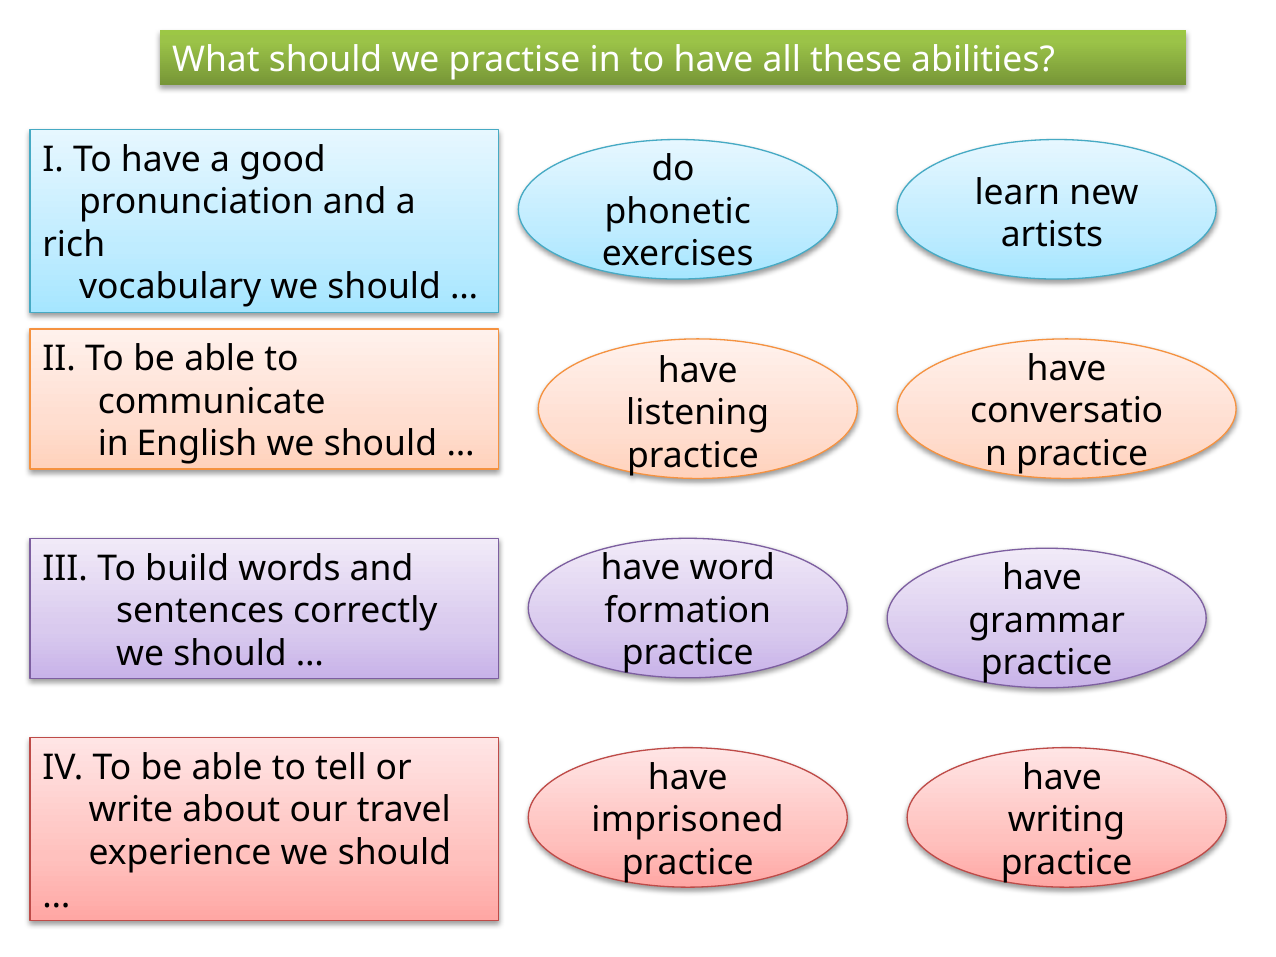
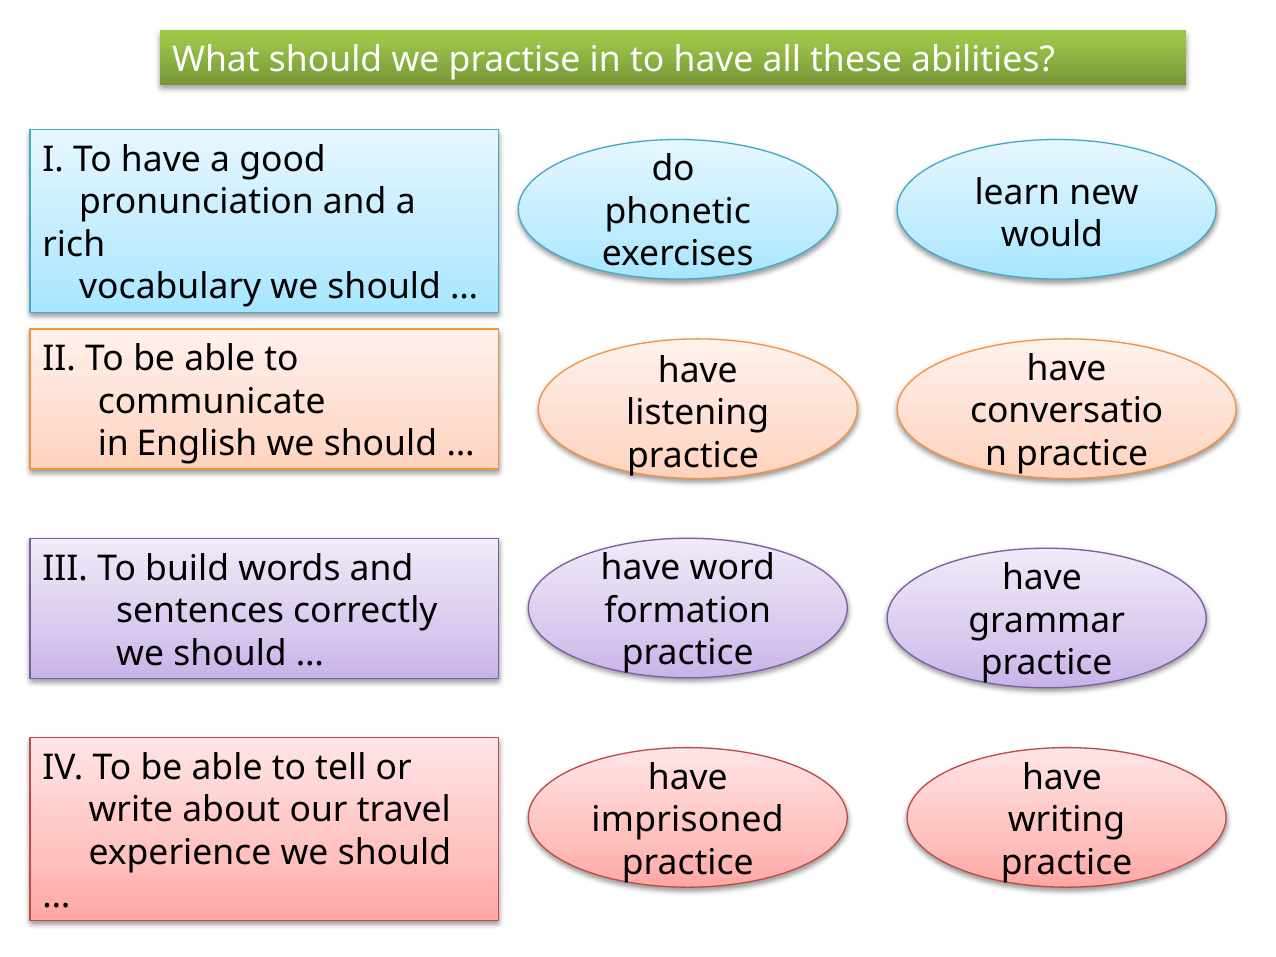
artists: artists -> would
